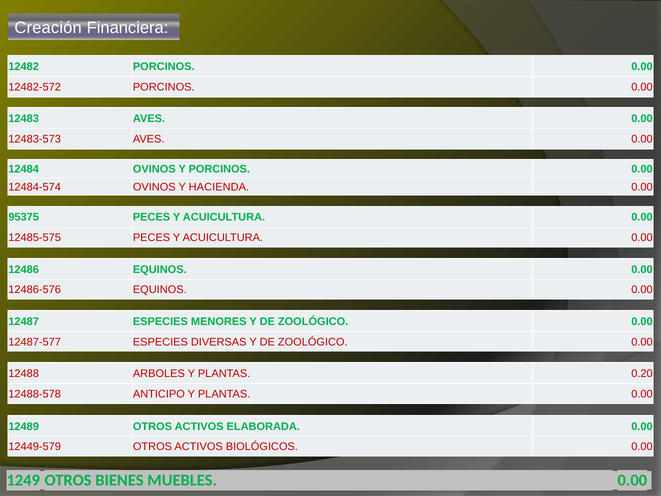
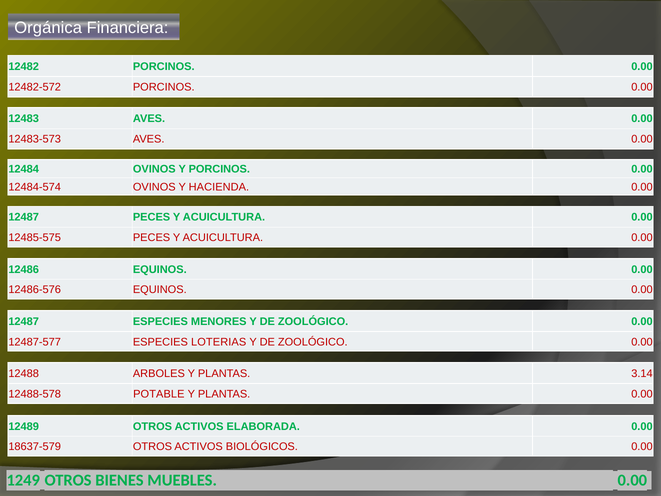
Creación: Creación -> Orgánica
95375 at (24, 217): 95375 -> 12487
DIVERSAS: DIVERSAS -> LOTERIAS
0.20: 0.20 -> 3.14
ANTICIPO: ANTICIPO -> POTABLE
12449-579: 12449-579 -> 18637-579
